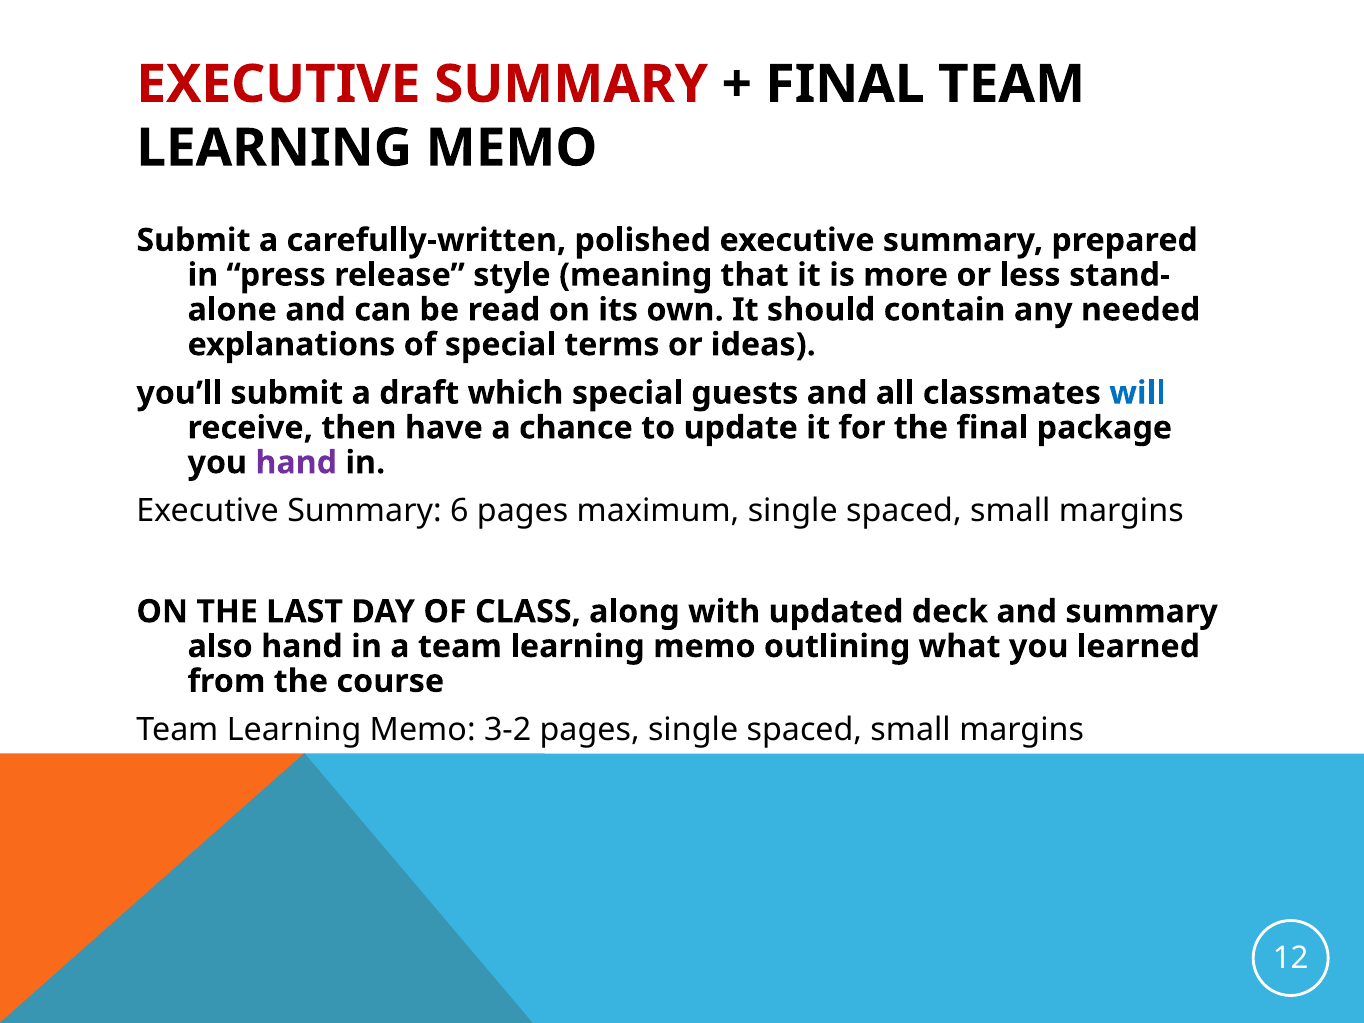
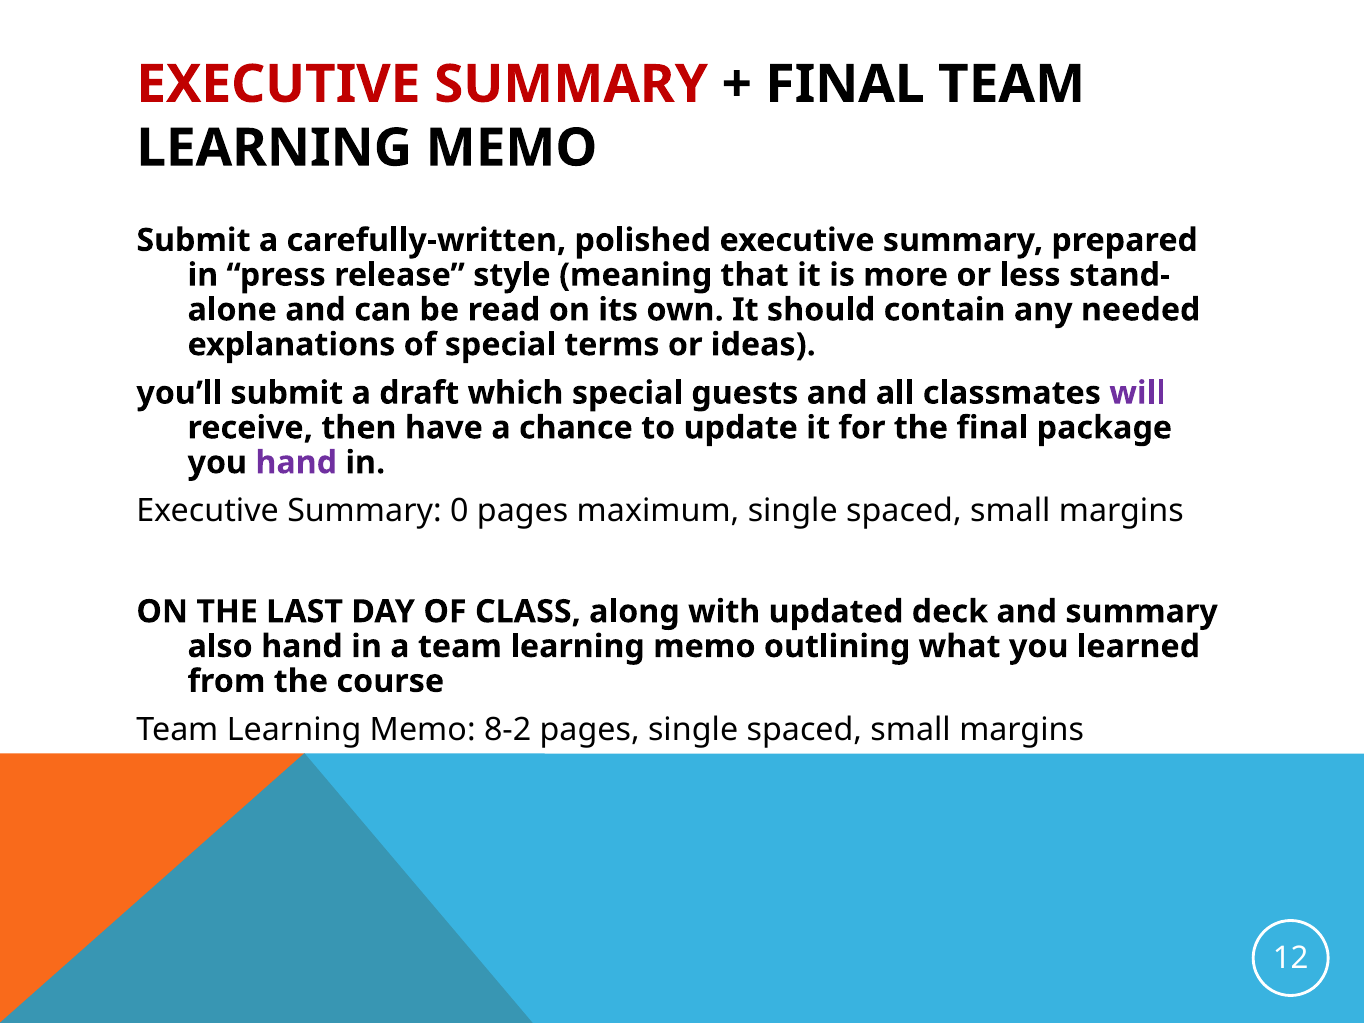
will colour: blue -> purple
6: 6 -> 0
3-2: 3-2 -> 8-2
